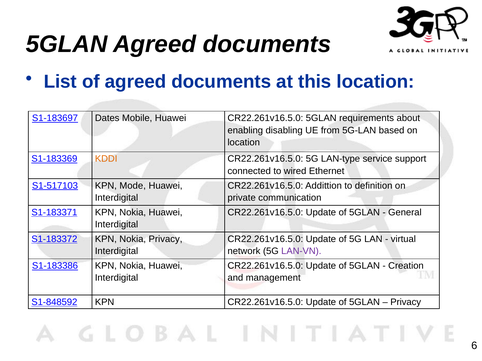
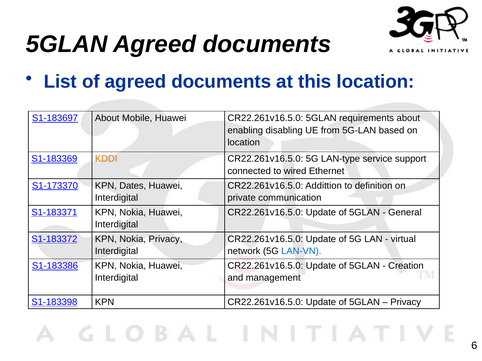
S1-183697 Dates: Dates -> About
S1-517103: S1-517103 -> S1-173370
Mode: Mode -> Dates
LAN-VN colour: purple -> blue
S1-848592: S1-848592 -> S1-183398
